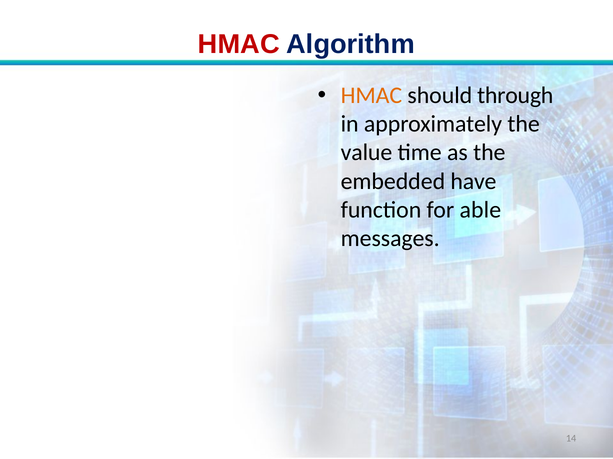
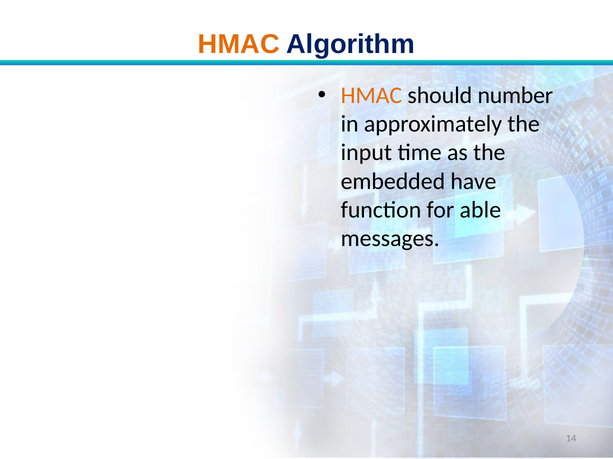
HMAC at (239, 44) colour: red -> orange
through: through -> number
value: value -> input
